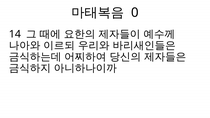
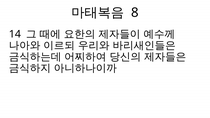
0: 0 -> 8
